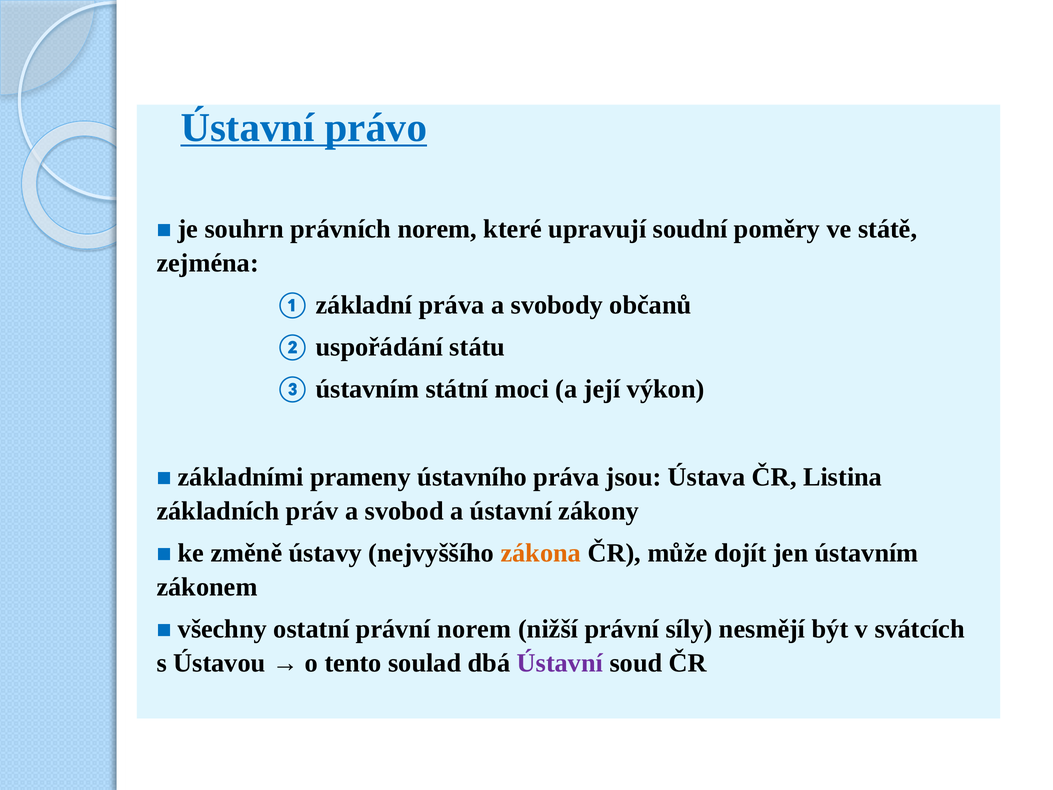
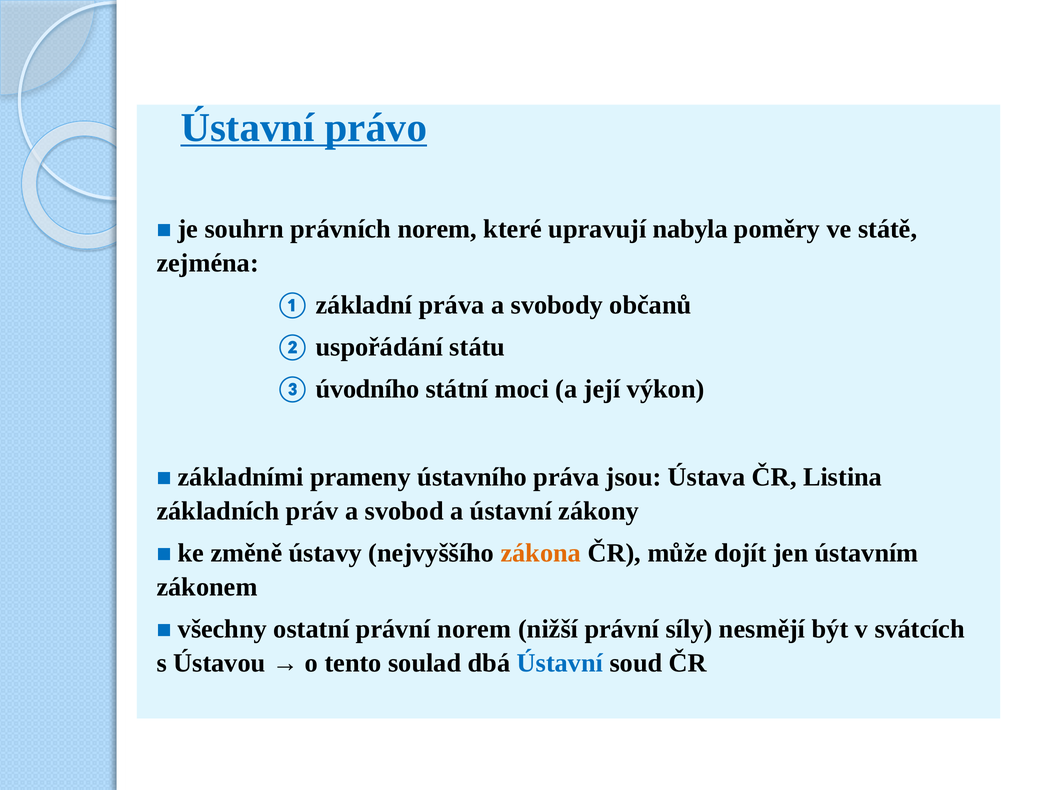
soudní: soudní -> nabyla
③ ústavním: ústavním -> úvodního
Ústavní at (560, 663) colour: purple -> blue
